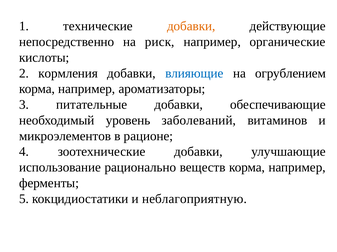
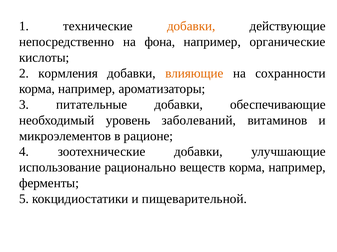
риск: риск -> фона
влияющие colour: blue -> orange
огрублением: огрублением -> сохранности
неблагоприятную: неблагоприятную -> пищеварительной
